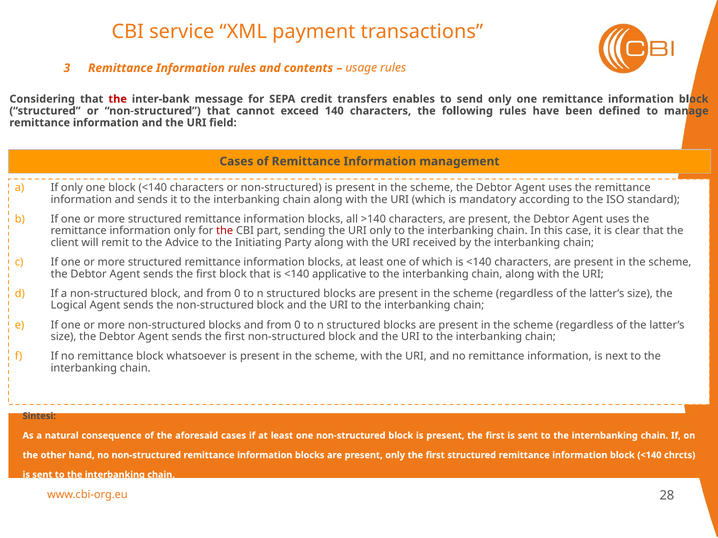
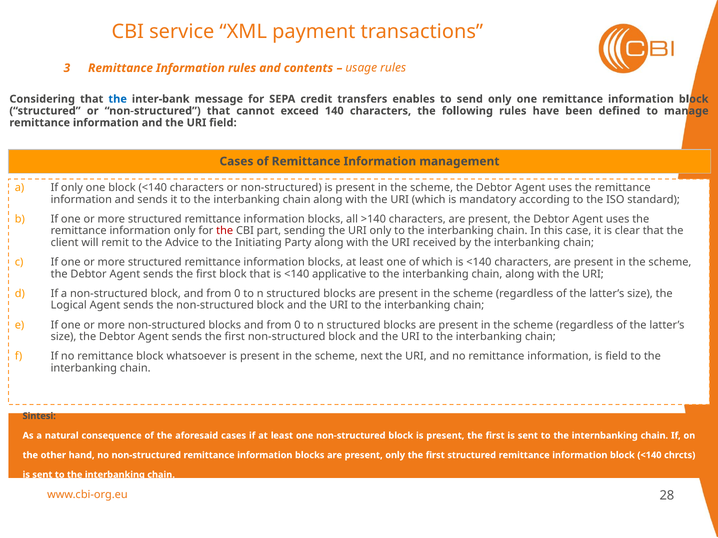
the at (118, 99) colour: red -> blue
scheme with: with -> next
is next: next -> field
